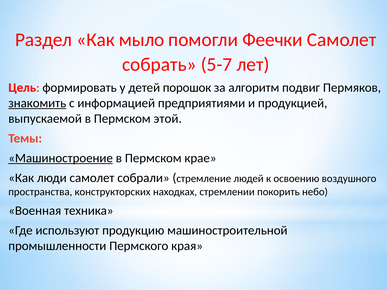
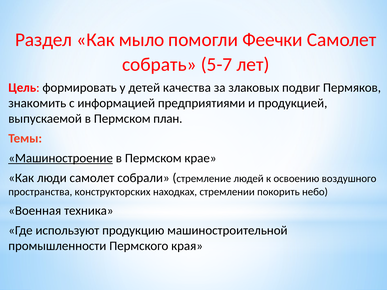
порошок: порошок -> качества
алгоритм: алгоритм -> злаковых
знакомить underline: present -> none
этой: этой -> план
